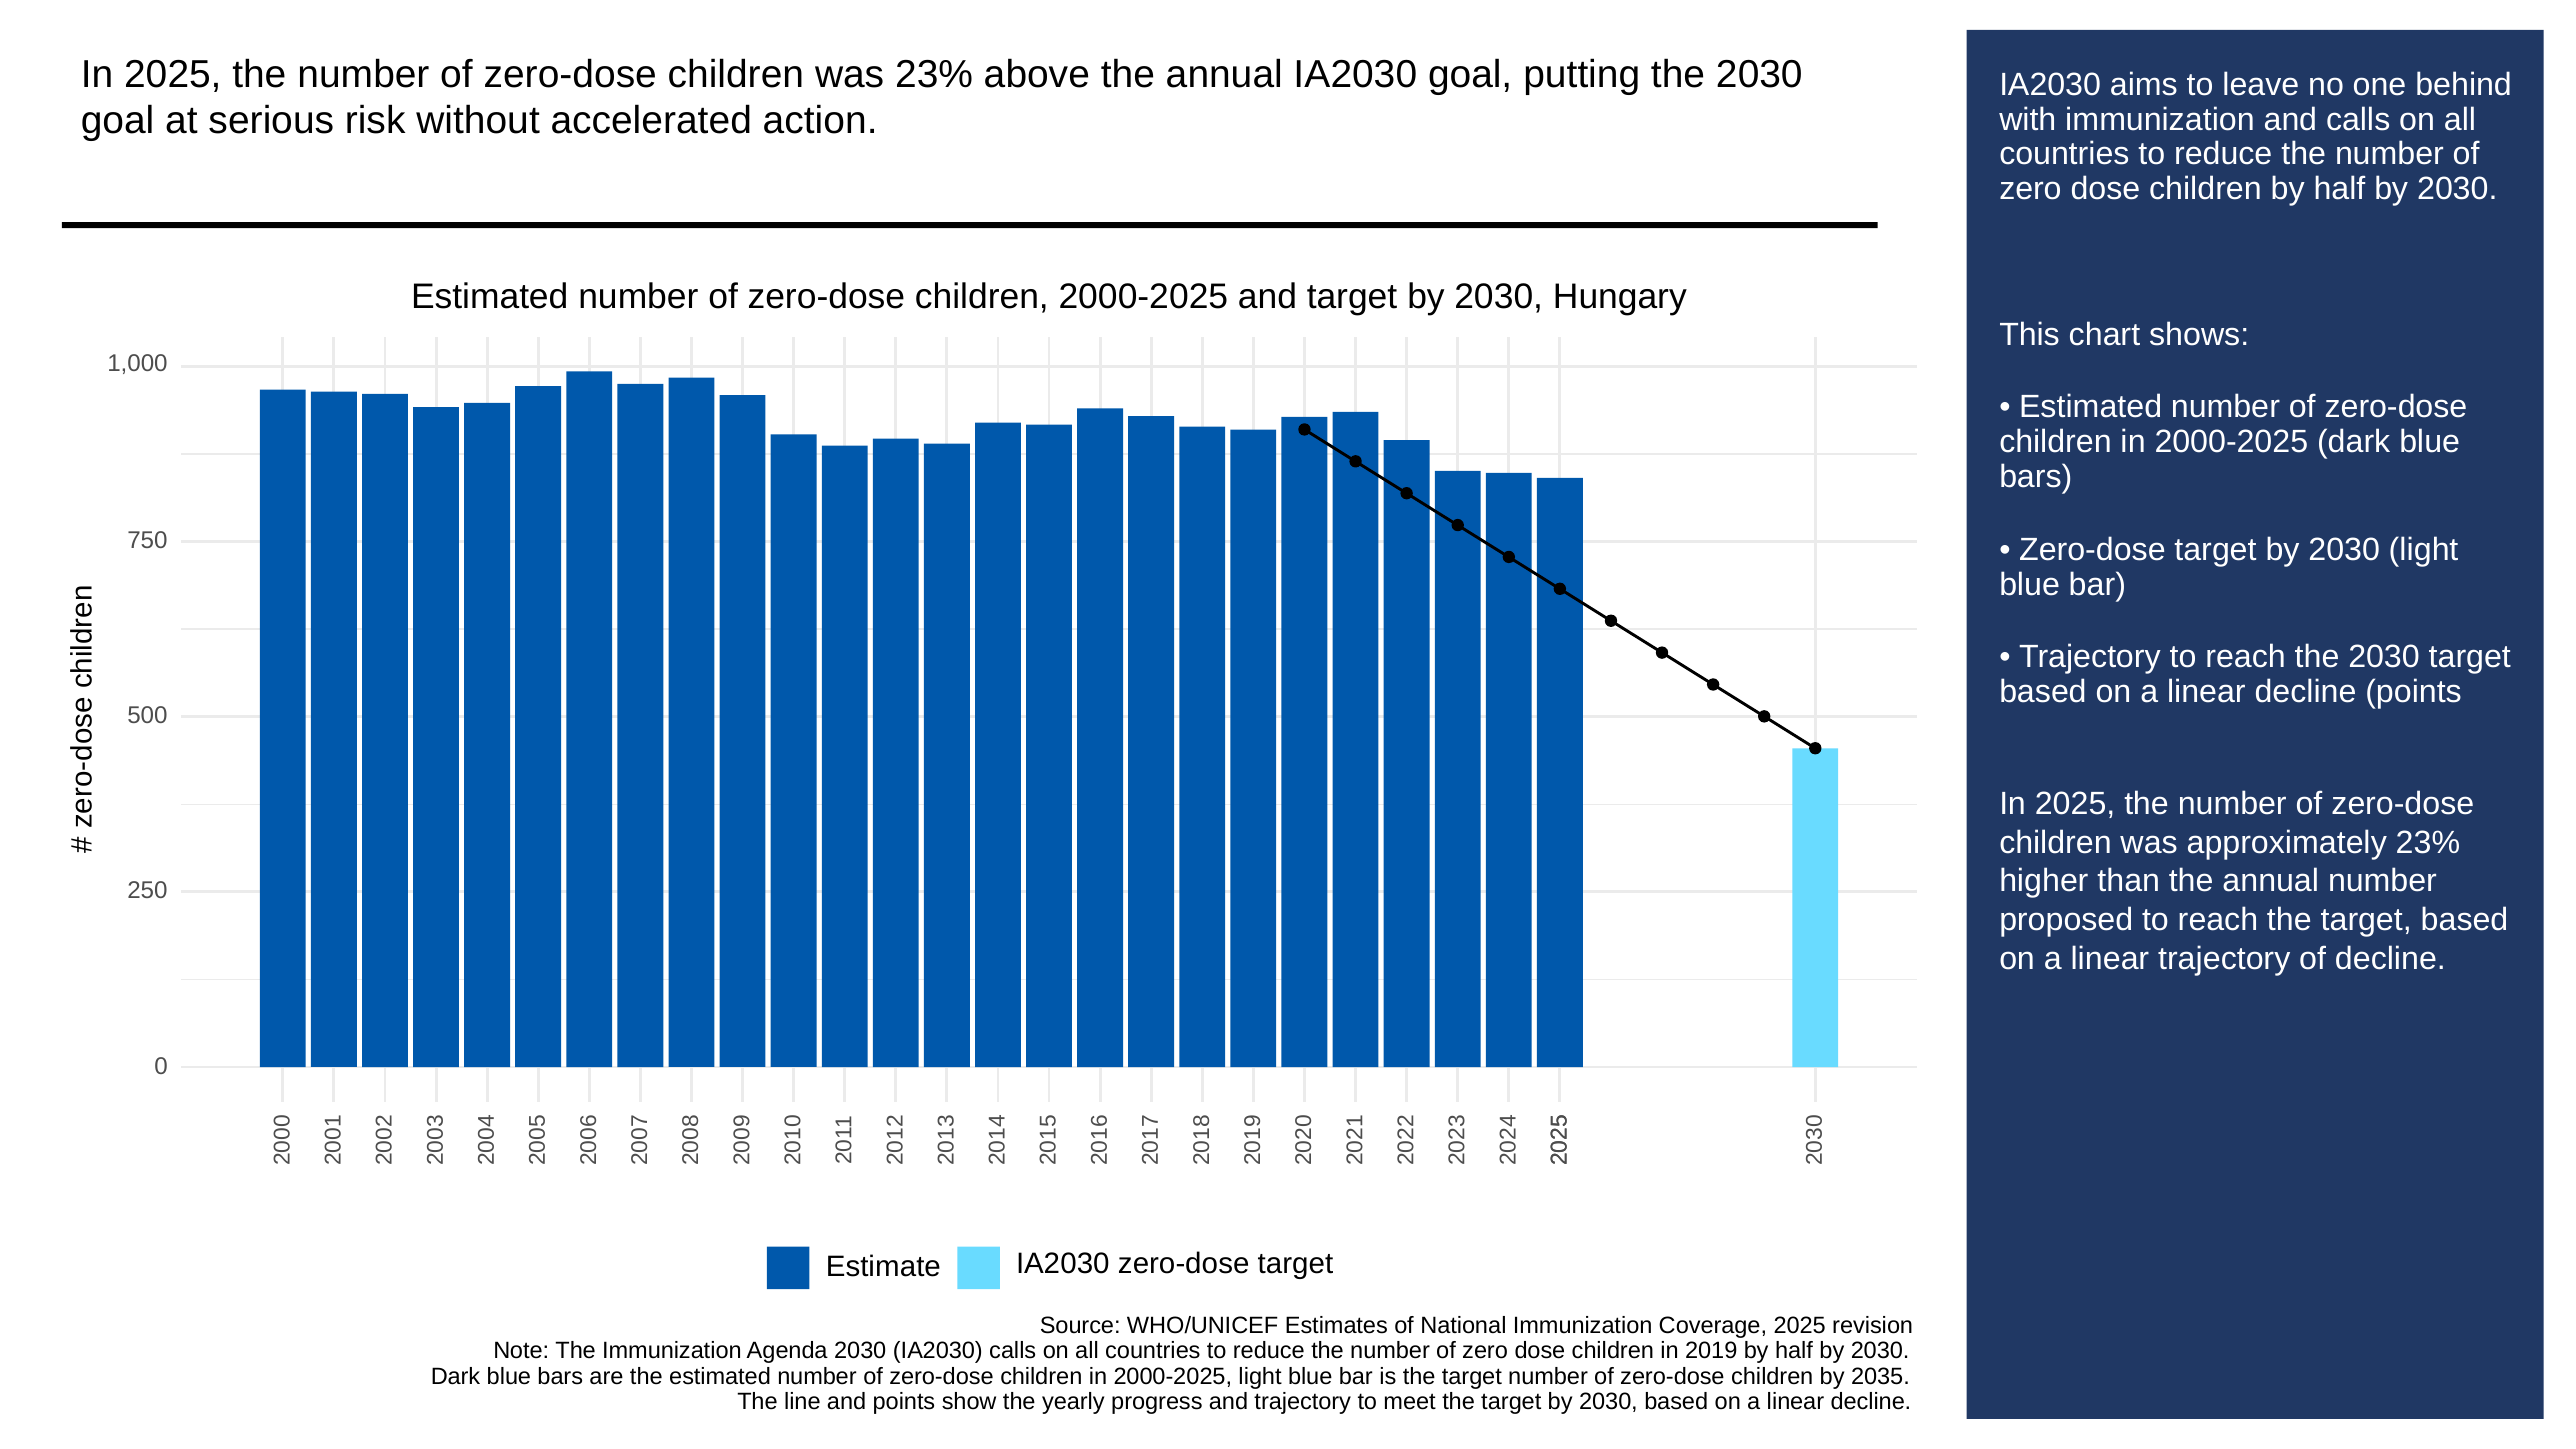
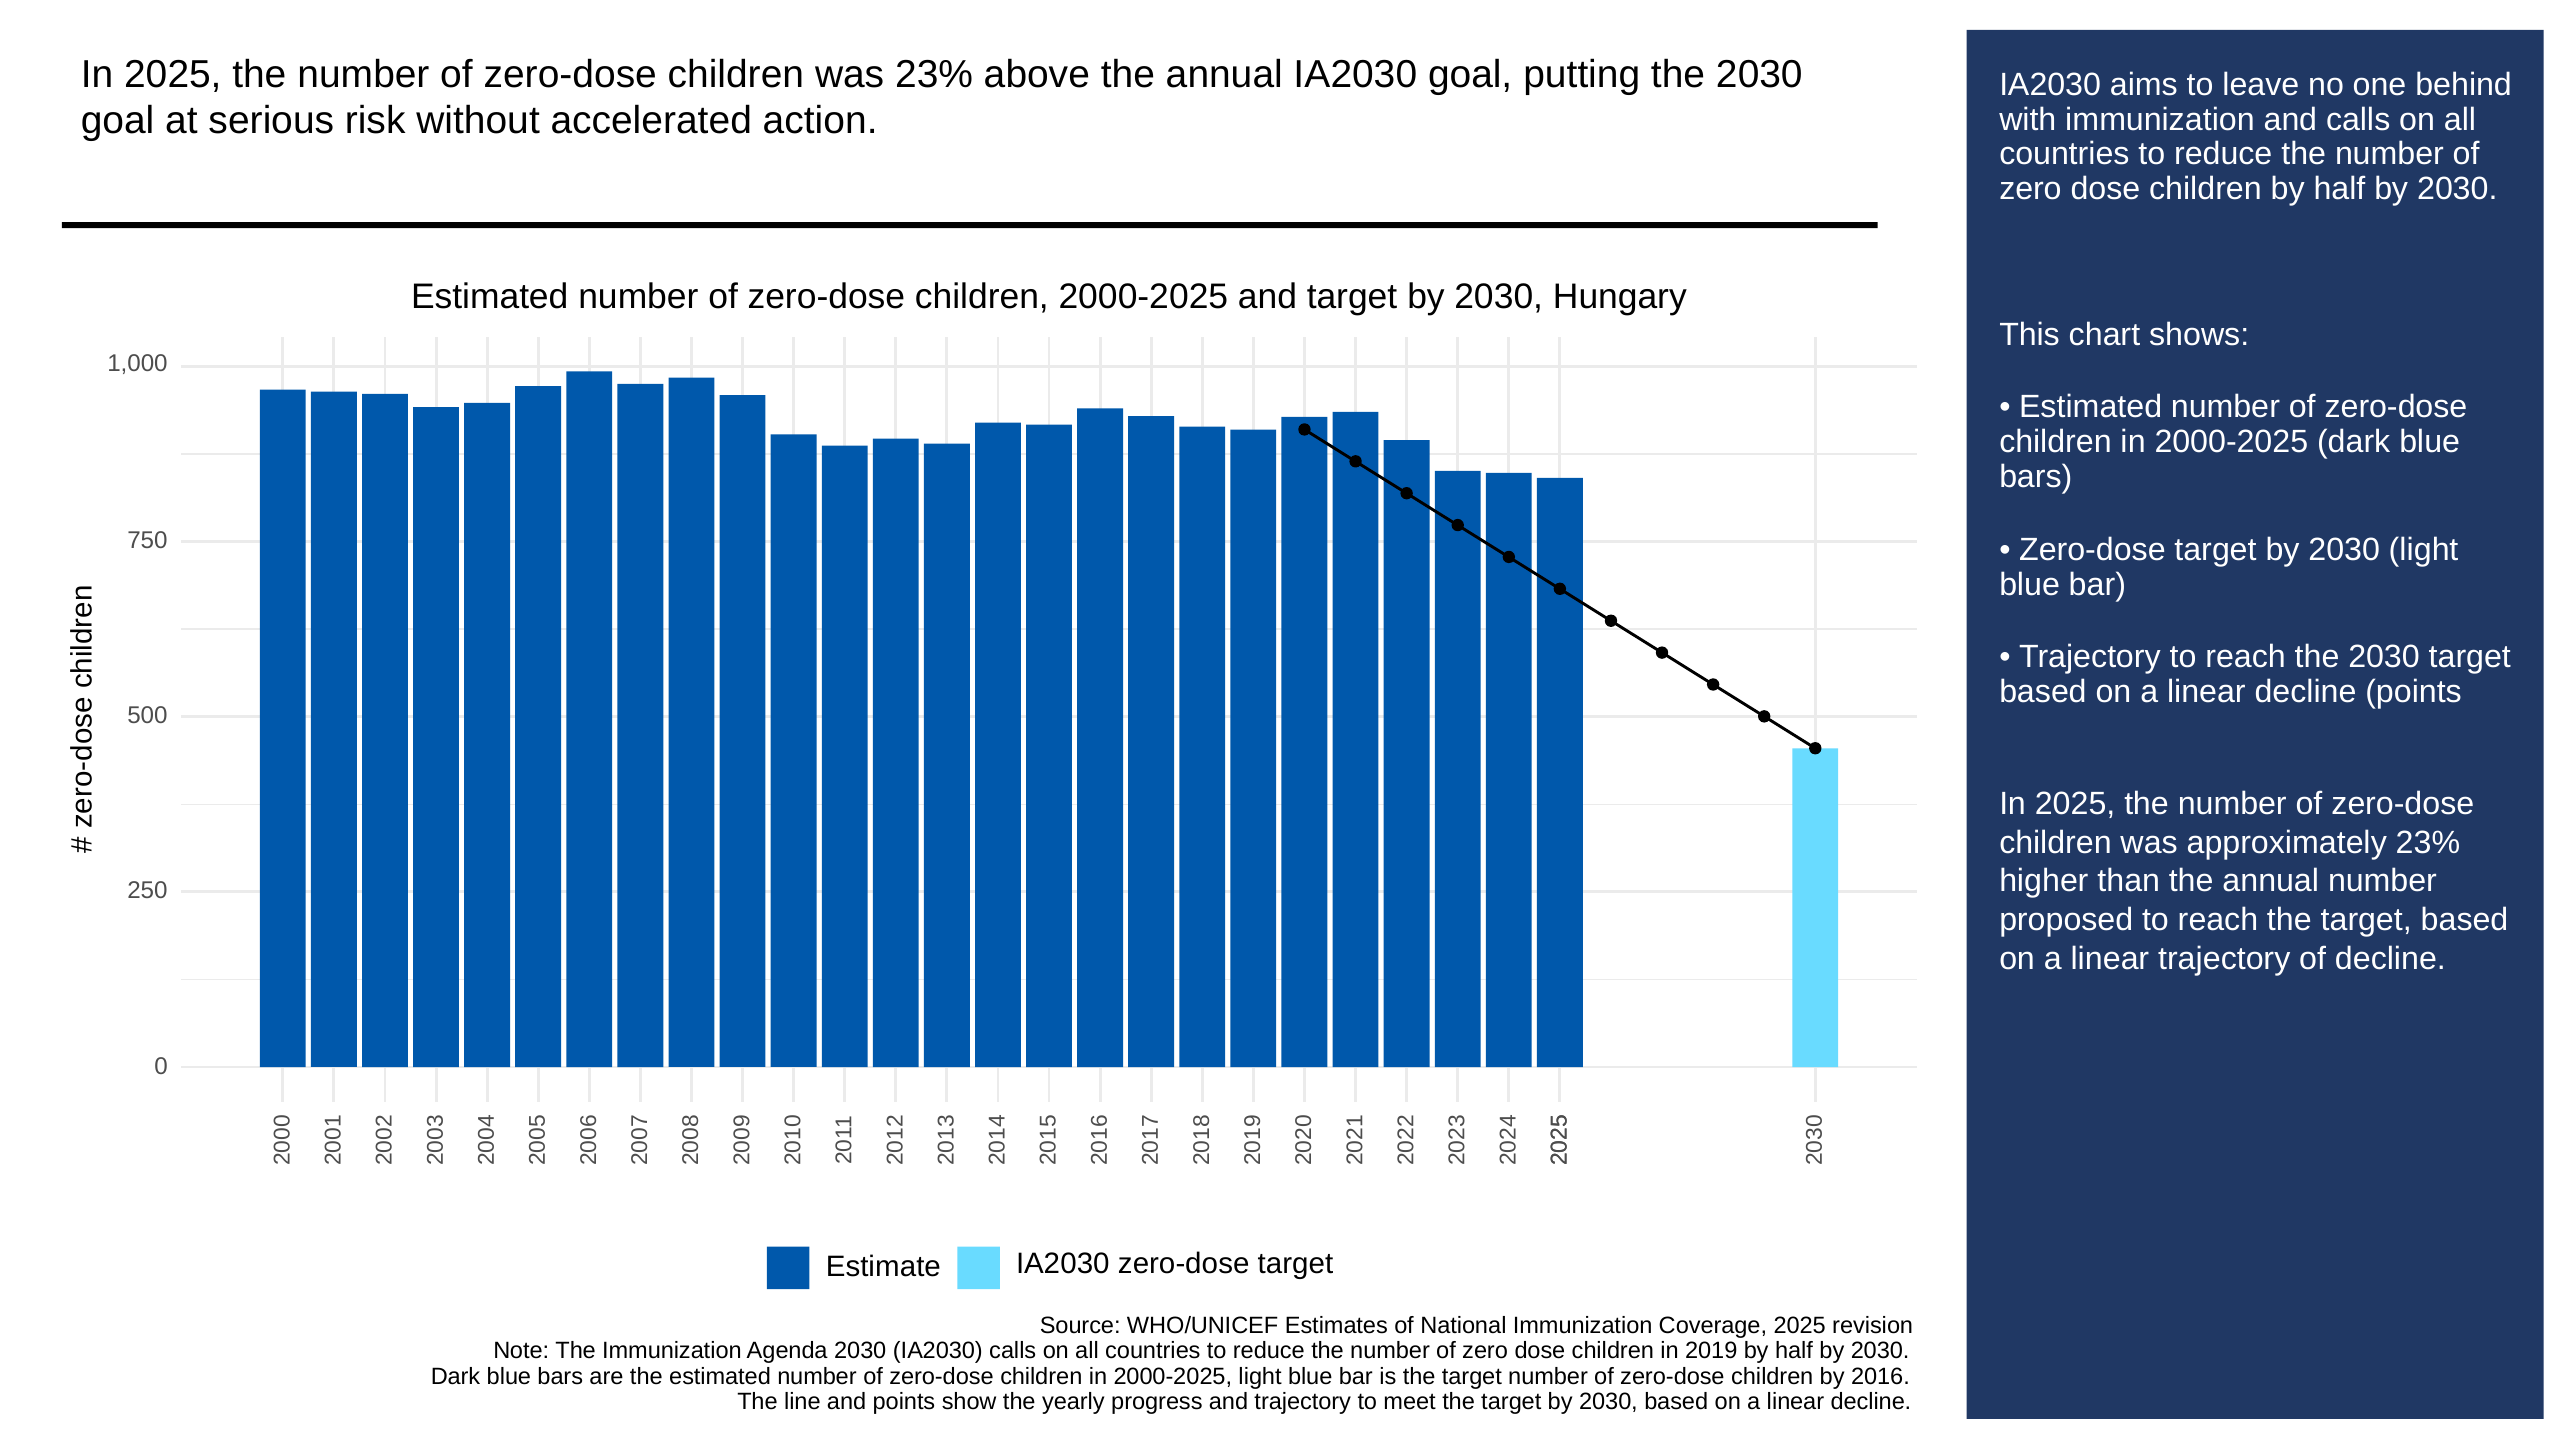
2035: 2035 -> 2016
